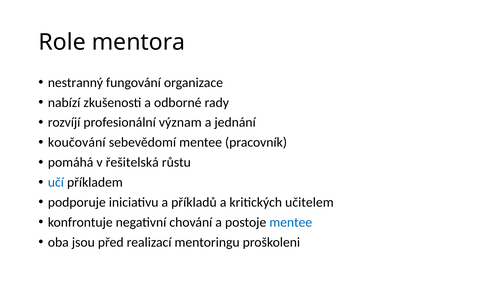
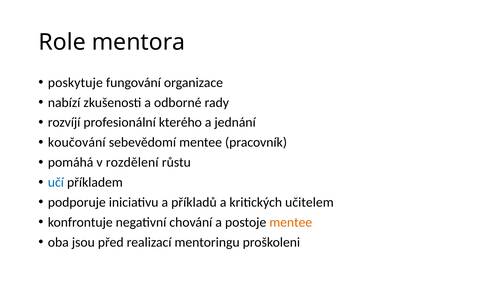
nestranný: nestranný -> poskytuje
význam: význam -> kterého
řešitelská: řešitelská -> rozdělení
mentee at (291, 223) colour: blue -> orange
